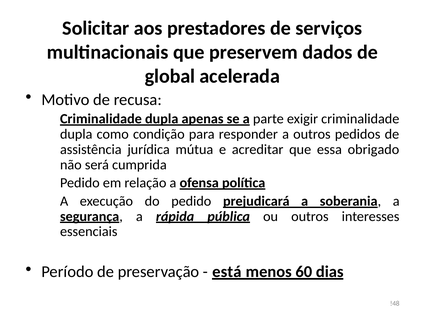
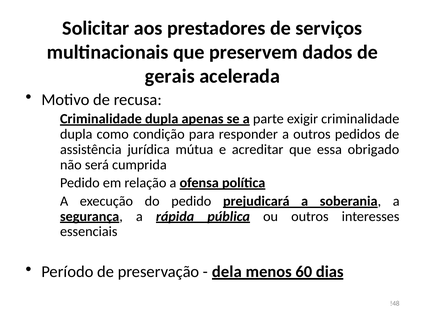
global: global -> gerais
está: está -> dela
